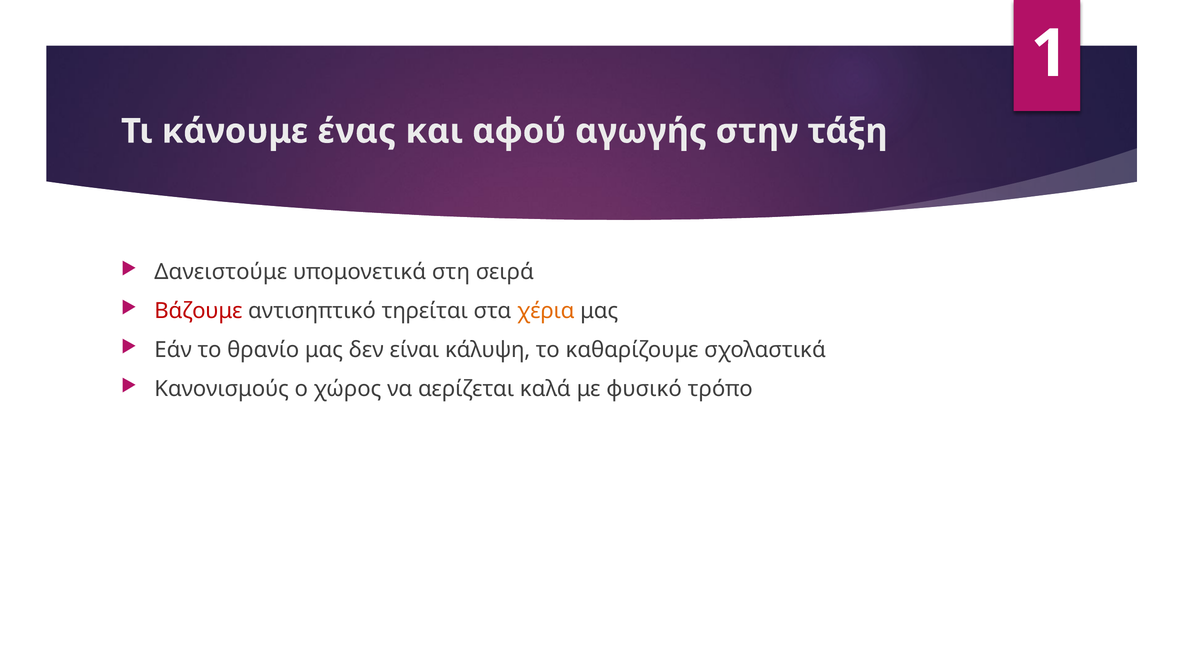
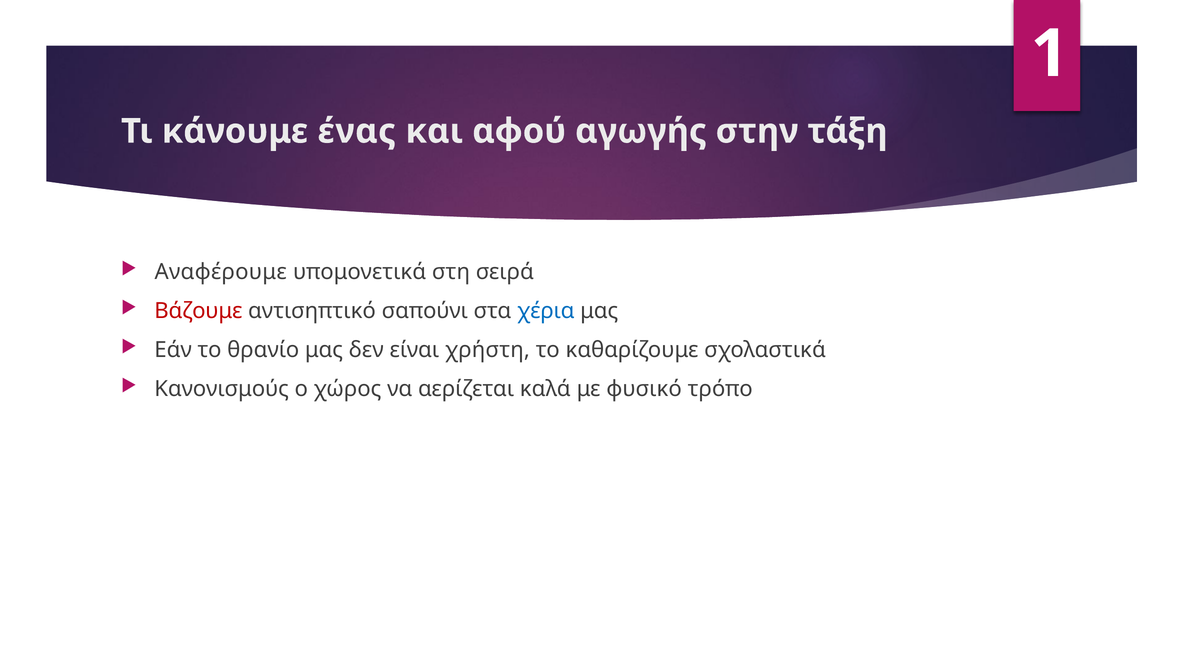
Δανειστούμε: Δανειστούμε -> Αναφέρουμε
τηρείται: τηρείται -> σαπούνι
χέρια colour: orange -> blue
κάλυψη: κάλυψη -> χρήστη
